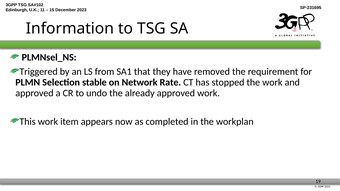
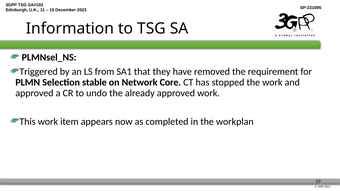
Rate: Rate -> Core
